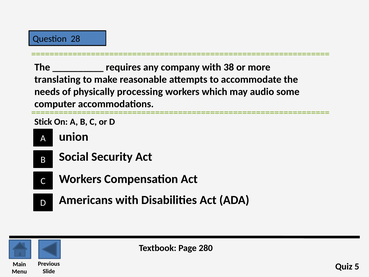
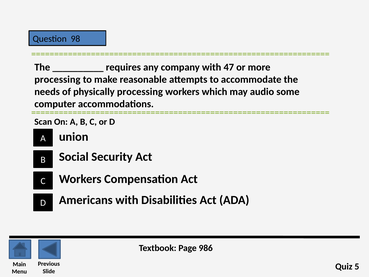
28: 28 -> 98
38: 38 -> 47
translating at (57, 79): translating -> processing
Stick: Stick -> Scan
280: 280 -> 986
